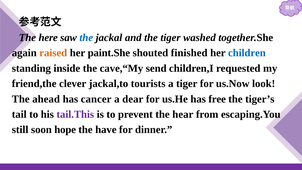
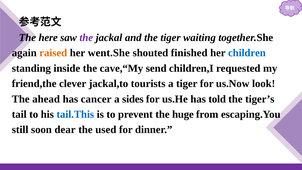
the at (86, 38) colour: blue -> purple
washed: washed -> waiting
paint.She: paint.She -> went.She
dear: dear -> sides
free: free -> told
tail.This colour: purple -> blue
hear: hear -> huge
hope: hope -> dear
have: have -> used
